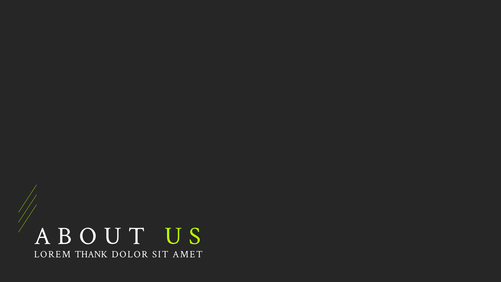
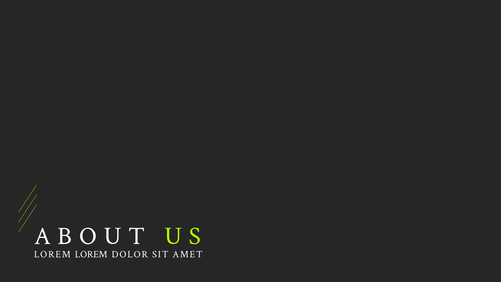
LOREM THANK: THANK -> LOREM
